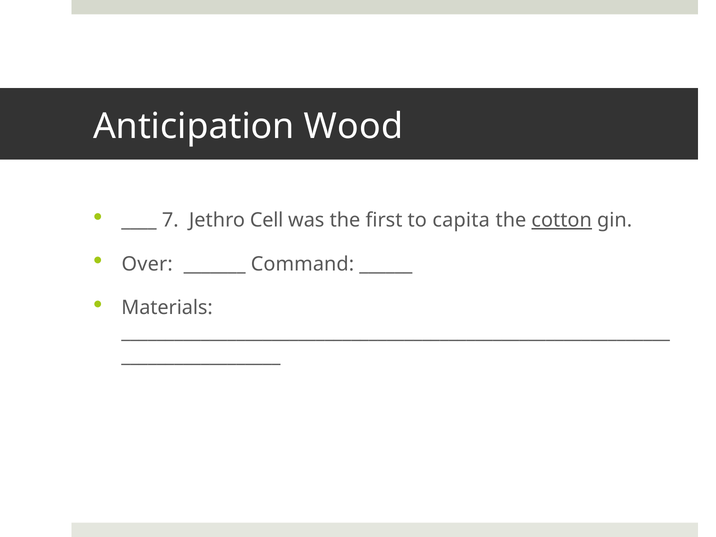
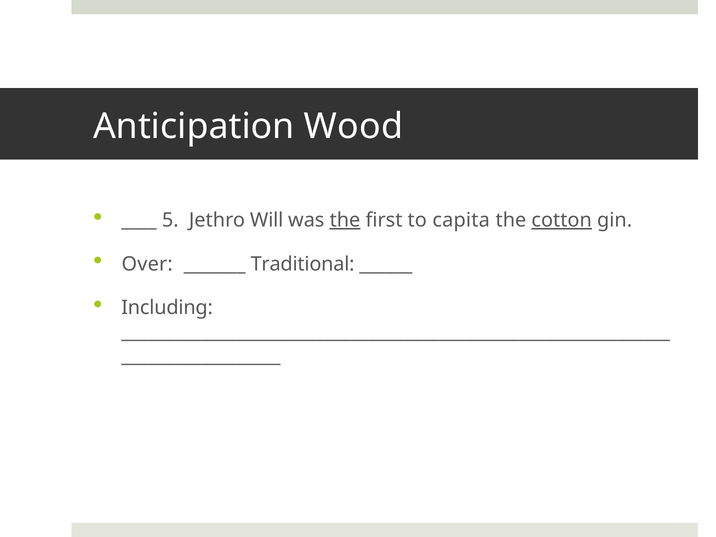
7: 7 -> 5
Cell: Cell -> Will
the at (345, 220) underline: none -> present
Command: Command -> Traditional
Materials: Materials -> Including
